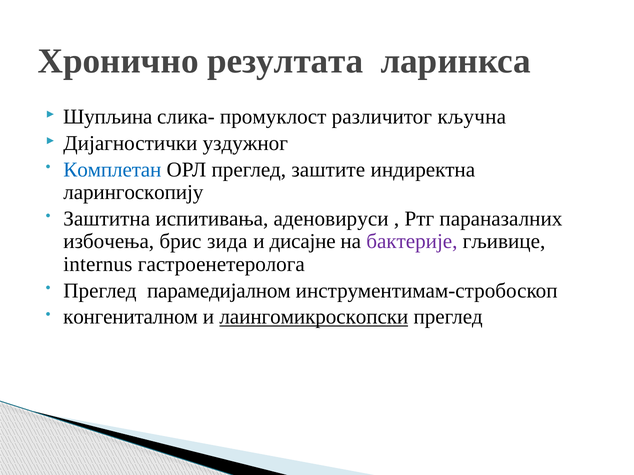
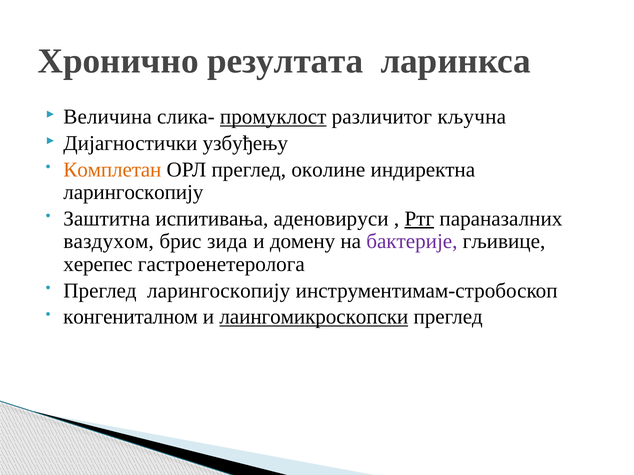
Шупљина: Шупљина -> Величина
промуклост underline: none -> present
уздужног: уздужног -> узбуђењу
Комплетан colour: blue -> orange
заштите: заштите -> околине
Ртг underline: none -> present
избочења: избочења -> ваздухом
дисајне: дисајне -> домену
internus: internus -> херепес
Преглед парамедијалном: парамедијалном -> ларингоскопију
